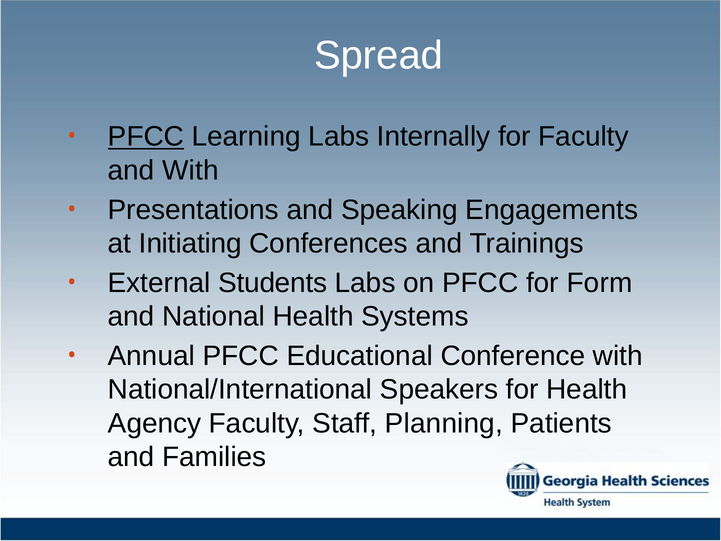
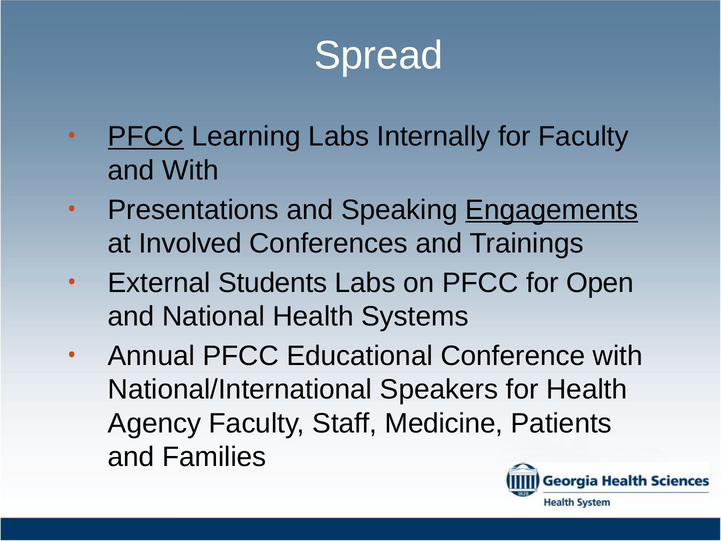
Engagements underline: none -> present
Initiating: Initiating -> Involved
Form: Form -> Open
Planning: Planning -> Medicine
